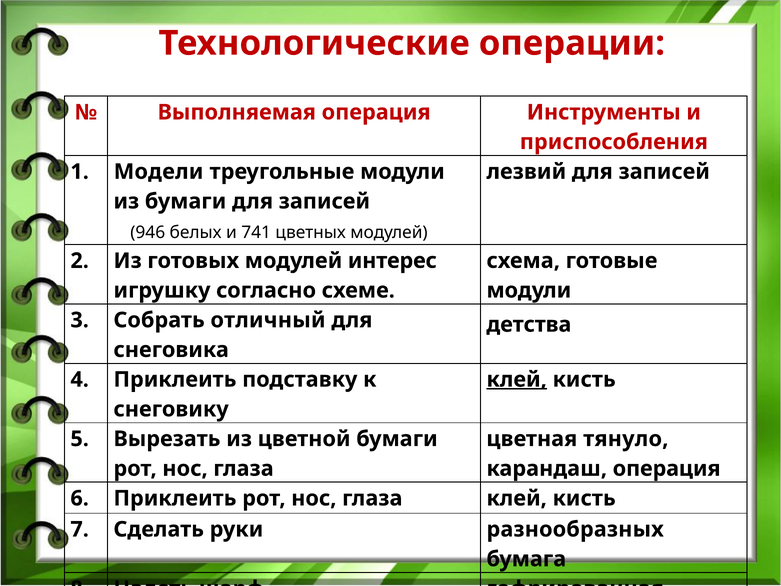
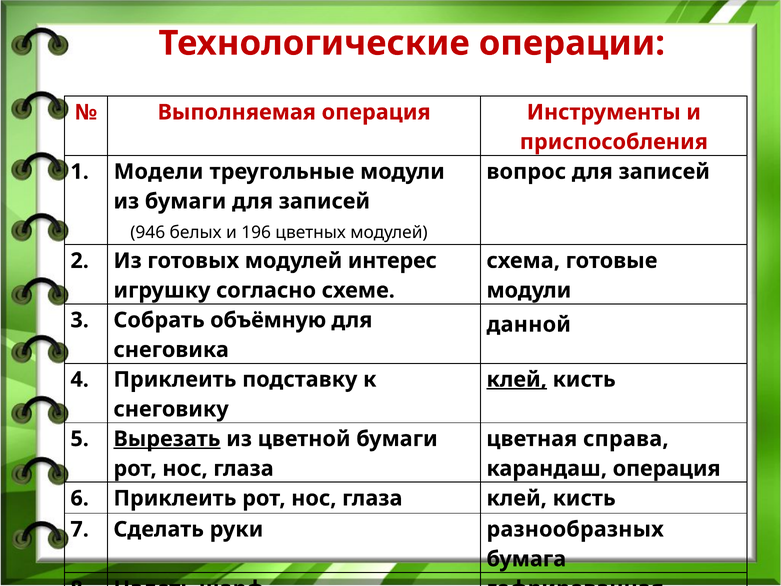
лезвий: лезвий -> вопрос
741: 741 -> 196
отличный: отличный -> объёмную
детства: детства -> данной
Вырезать underline: none -> present
тянуло: тянуло -> справа
